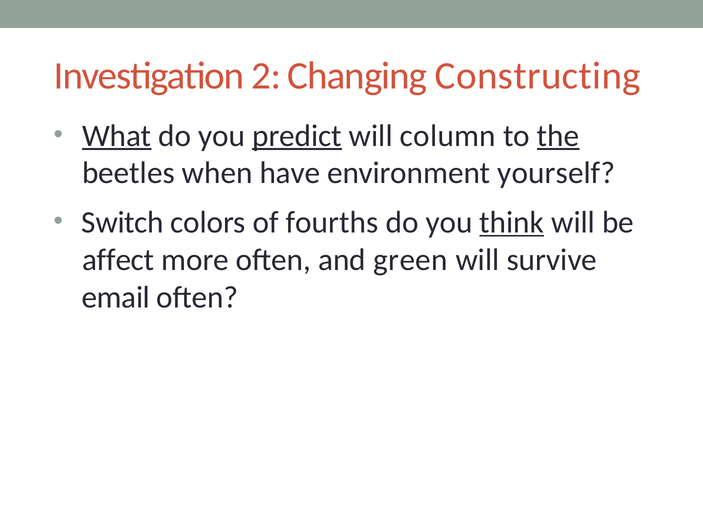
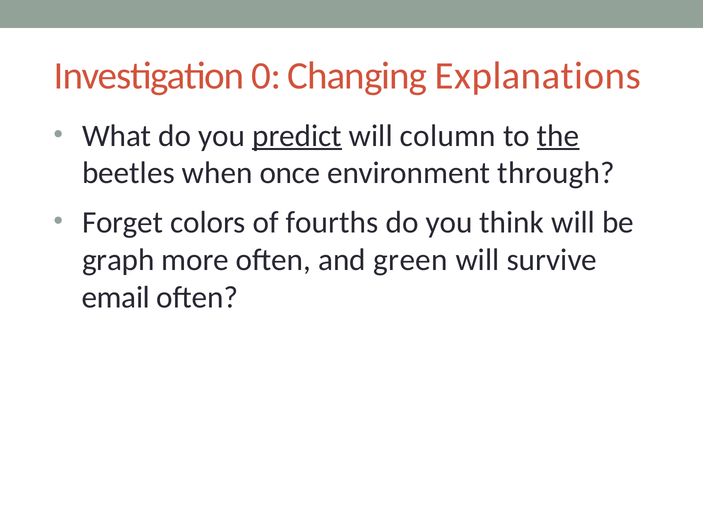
2: 2 -> 0
Constructing: Constructing -> Explanations
What underline: present -> none
have: have -> once
yourself: yourself -> through
Switch: Switch -> Forget
think underline: present -> none
affect: affect -> graph
